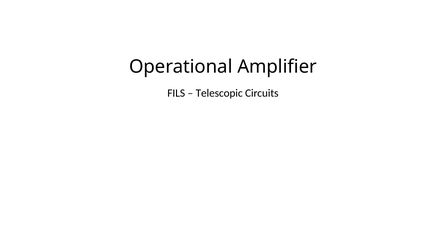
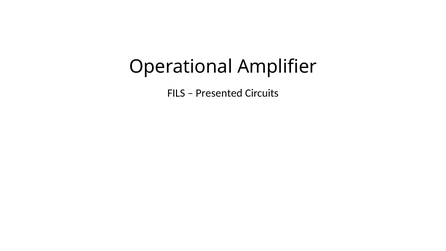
Telescopic: Telescopic -> Presented
